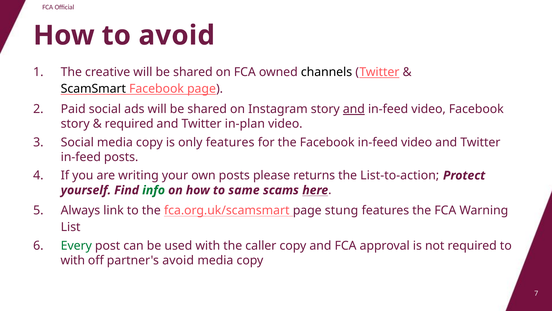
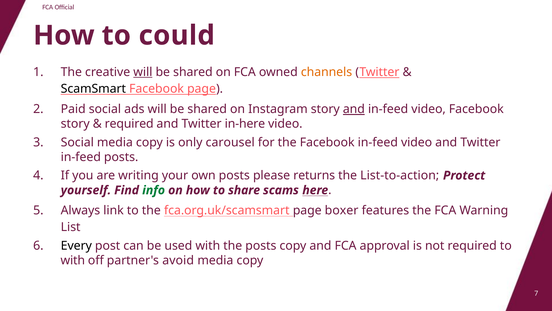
to avoid: avoid -> could
will at (143, 72) underline: none -> present
channels colour: black -> orange
in-plan: in-plan -> in-here
only features: features -> carousel
same: same -> share
stung: stung -> boxer
Every colour: green -> black
the caller: caller -> posts
